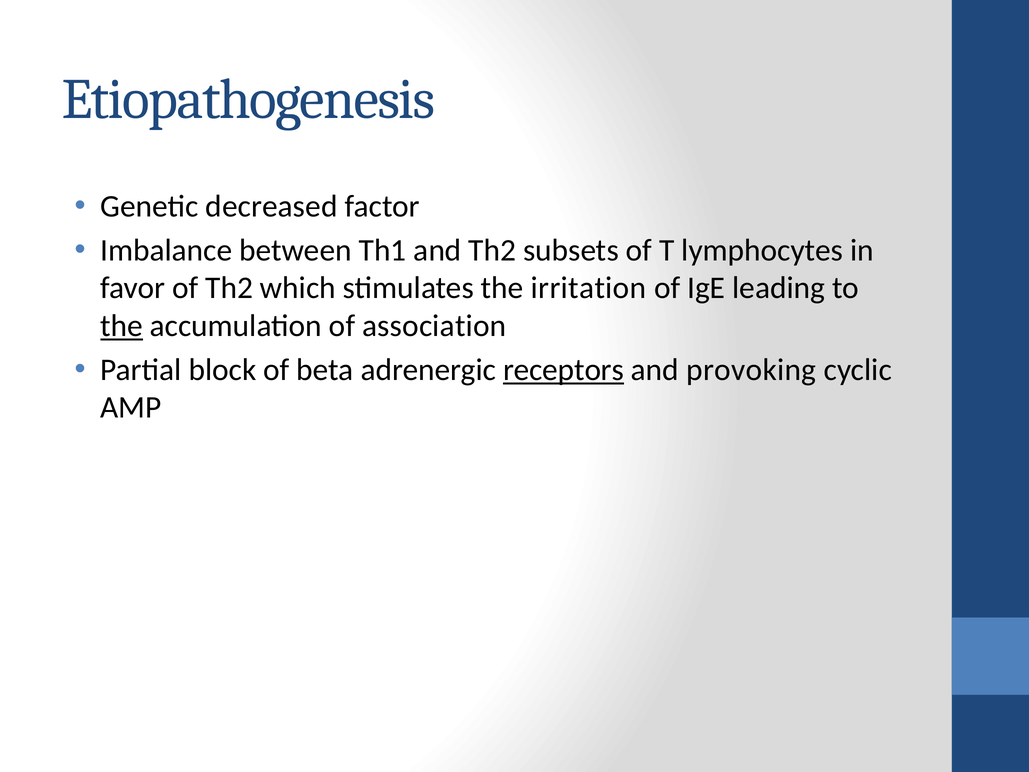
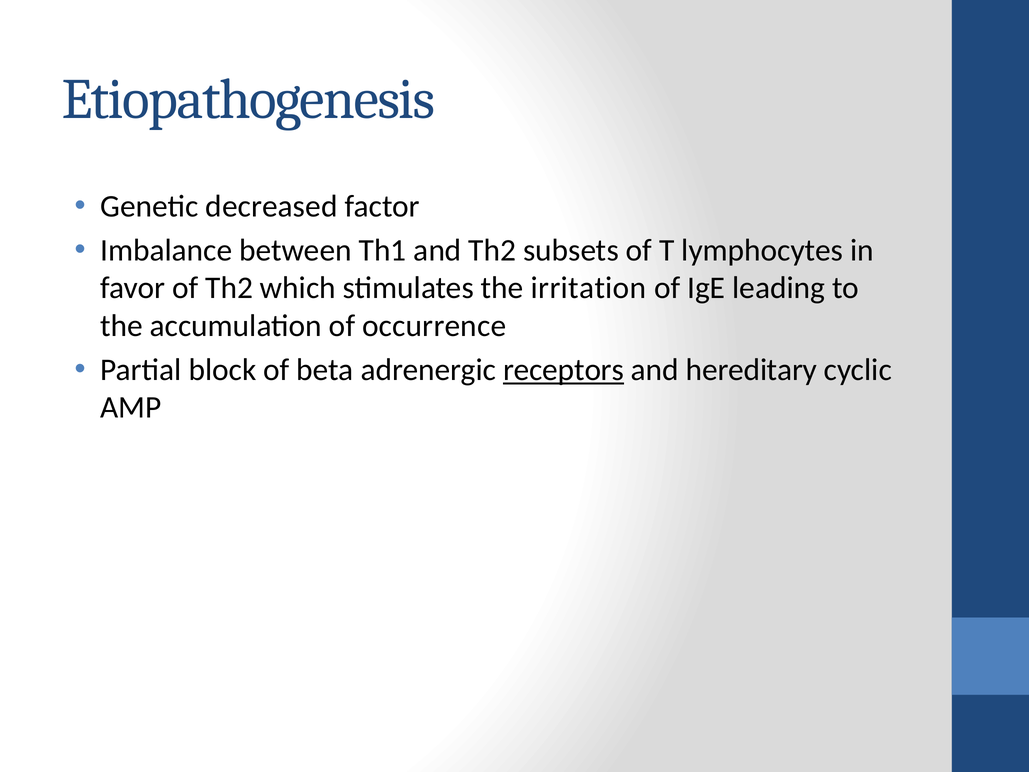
the at (122, 326) underline: present -> none
association: association -> occurrence
provoking: provoking -> hereditary
